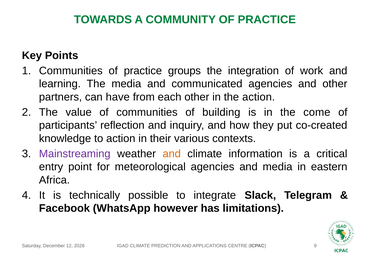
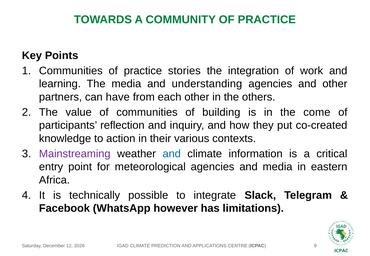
groups: groups -> stories
communicated: communicated -> understanding
the action: action -> others
and at (172, 154) colour: orange -> blue
